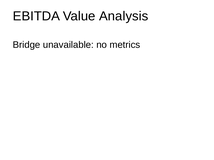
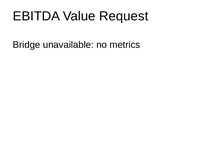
Analysis: Analysis -> Request
